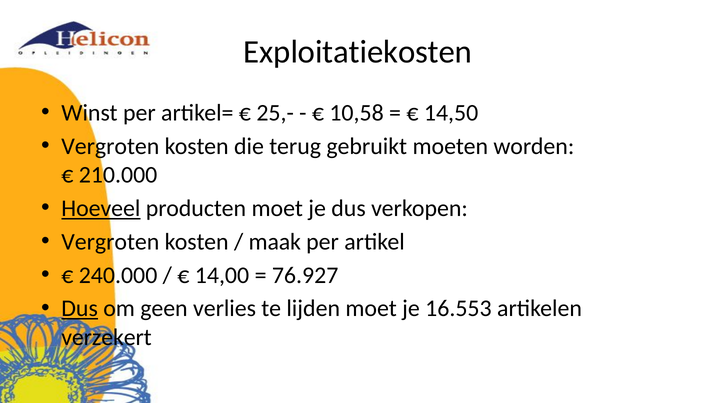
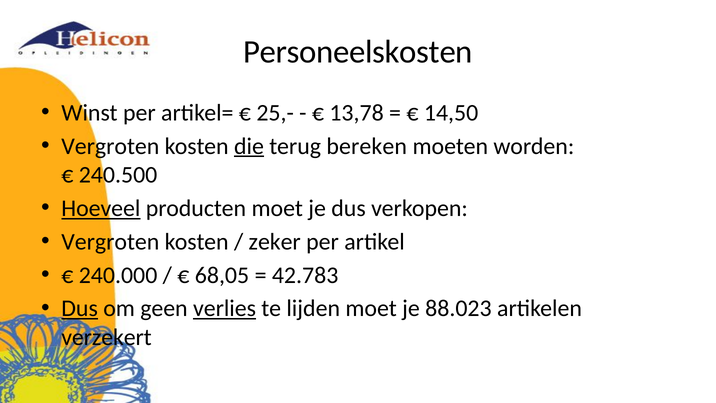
Exploitatiekosten: Exploitatiekosten -> Personeelskosten
10,58: 10,58 -> 13,78
die underline: none -> present
gebruikt: gebruikt -> bereken
210.000: 210.000 -> 240.500
maak: maak -> zeker
14,00: 14,00 -> 68,05
76.927: 76.927 -> 42.783
verlies underline: none -> present
16.553: 16.553 -> 88.023
